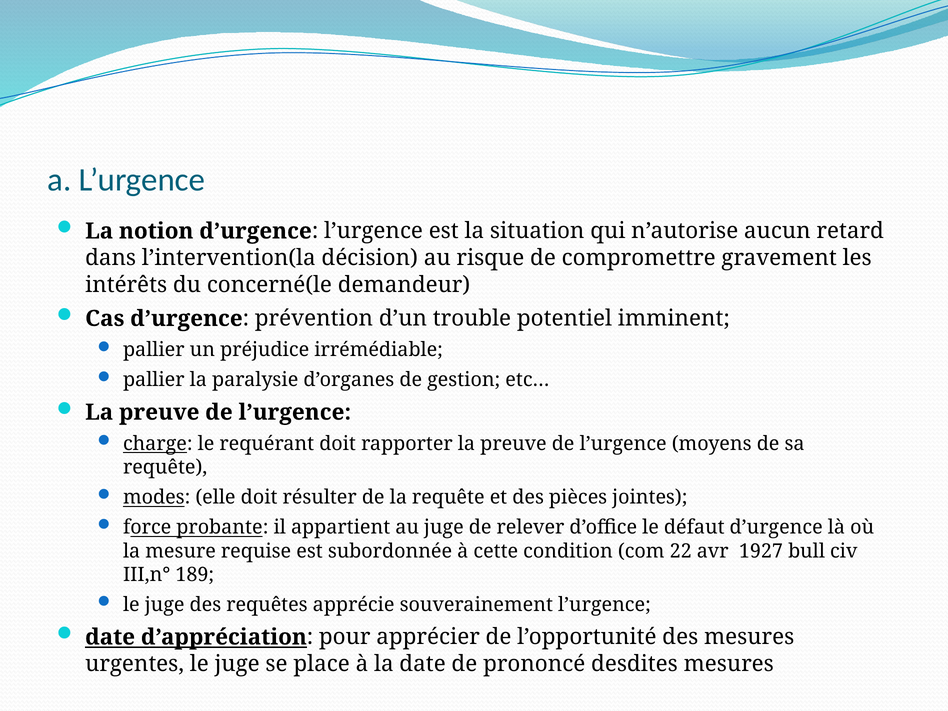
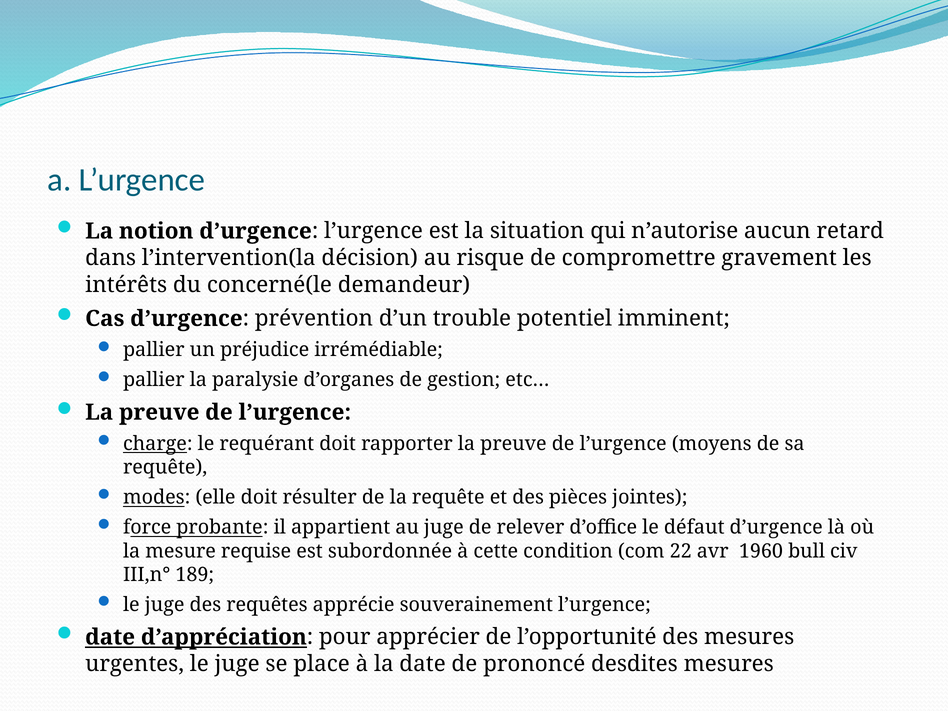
1927: 1927 -> 1960
